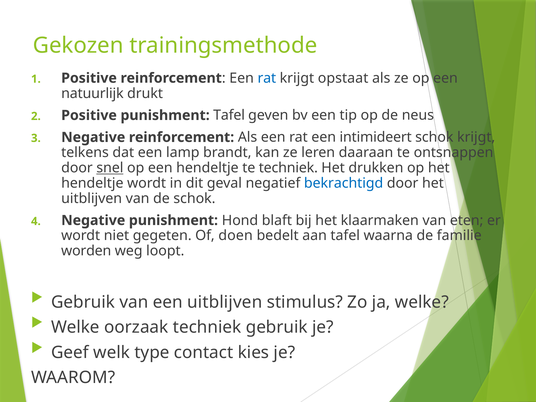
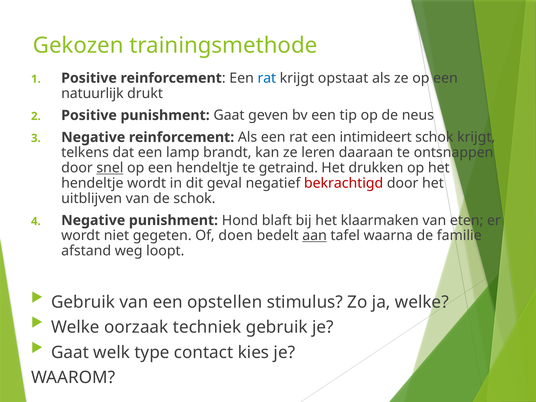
punishment Tafel: Tafel -> Gaat
te techniek: techniek -> getraind
bekrachtigd colour: blue -> red
aan underline: none -> present
worden: worden -> afstand
een uitblijven: uitblijven -> opstellen
Geef at (70, 352): Geef -> Gaat
